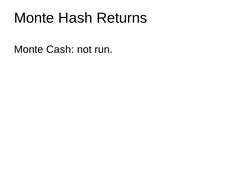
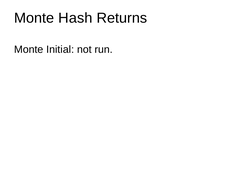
Cash: Cash -> Initial
